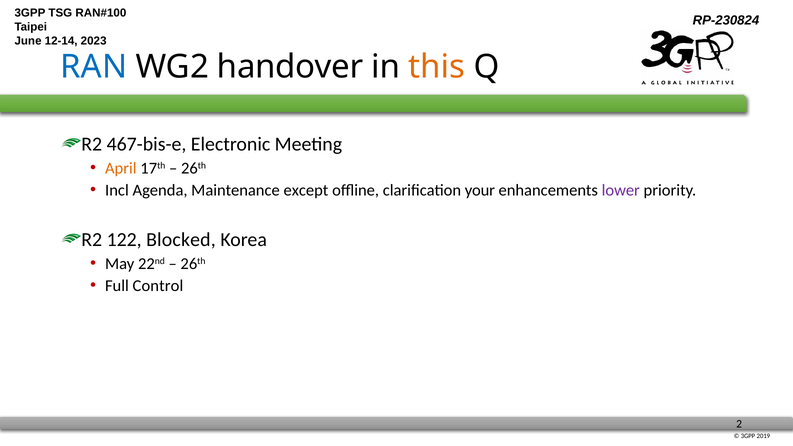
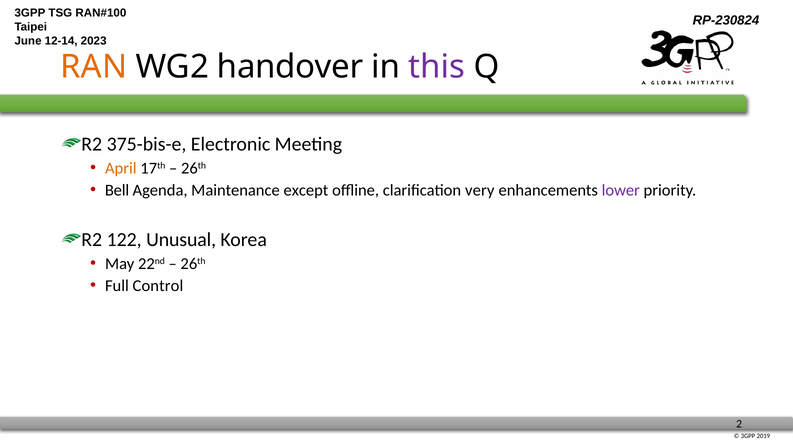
RAN colour: blue -> orange
this colour: orange -> purple
467-bis-e: 467-bis-e -> 375-bis-e
Incl: Incl -> Bell
your: your -> very
Blocked: Blocked -> Unusual
